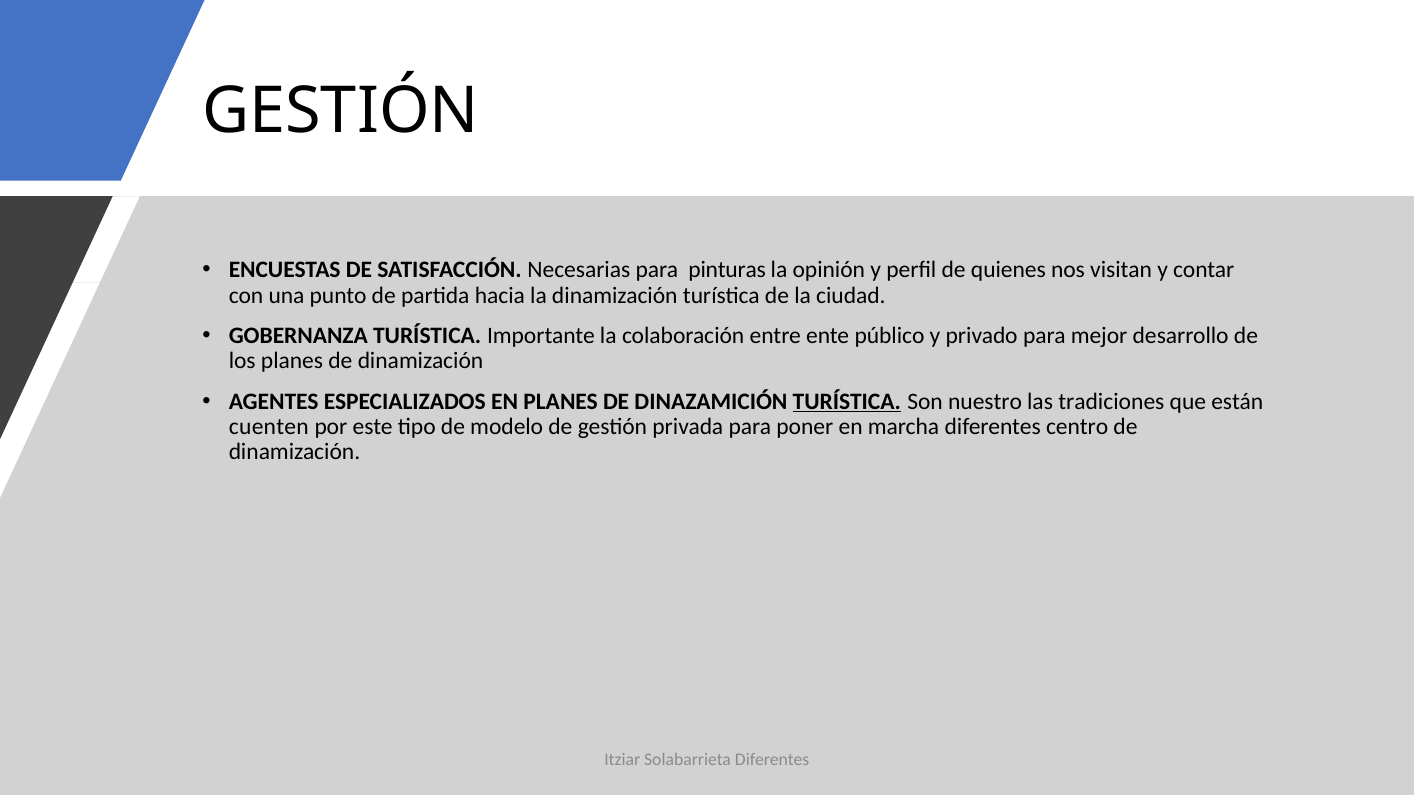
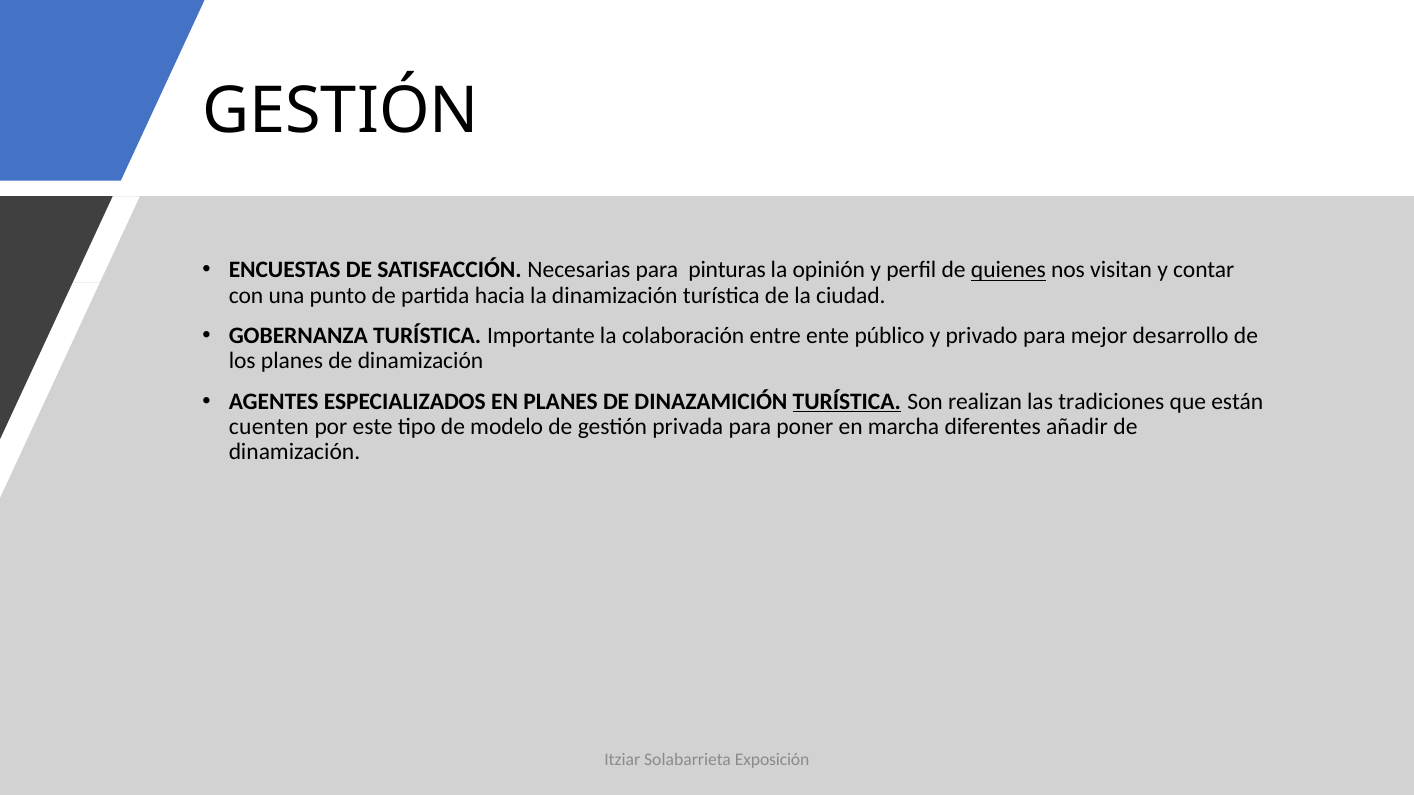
quienes underline: none -> present
nuestro: nuestro -> realizan
centro: centro -> añadir
Solabarrieta Diferentes: Diferentes -> Exposición
